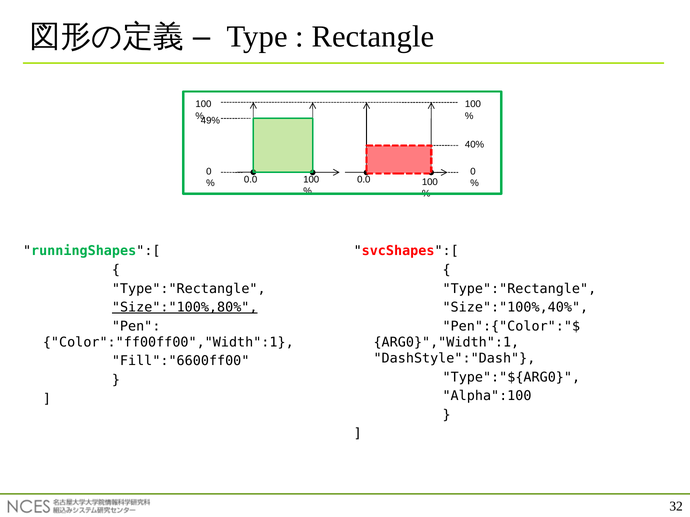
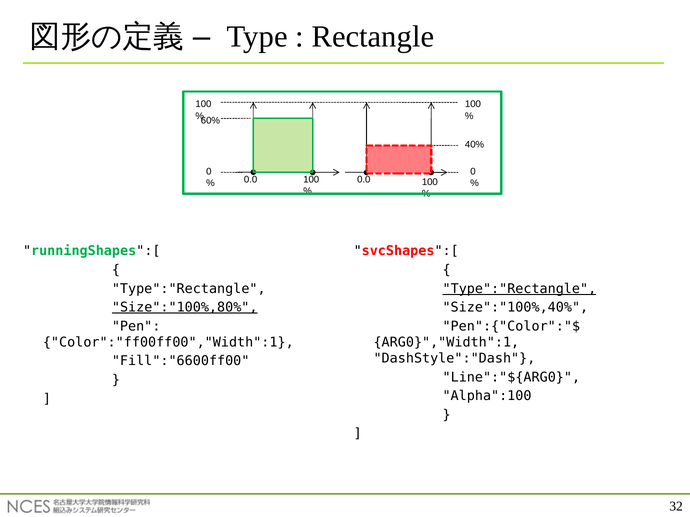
49%: 49% -> 60%
Type":"Rectangle at (519, 289) underline: none -> present
Type":"${ARG0: Type":"${ARG0 -> Line":"${ARG0
